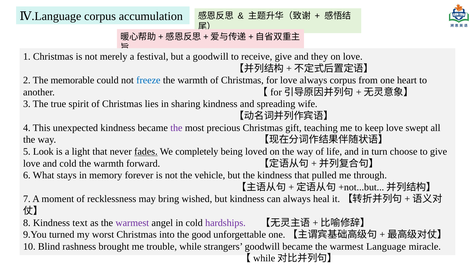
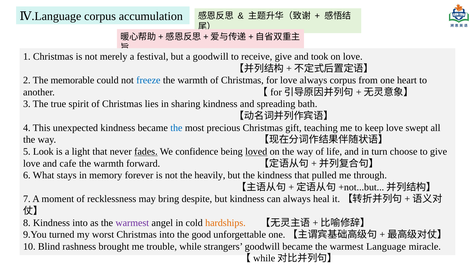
they: they -> took
wife: wife -> bath
the at (176, 128) colour: purple -> blue
completely: completely -> confidence
loved underline: none -> present
and cold: cold -> cafe
vehicle: vehicle -> heavily
wished: wished -> despite
Kindness text: text -> into
hardships colour: purple -> orange
